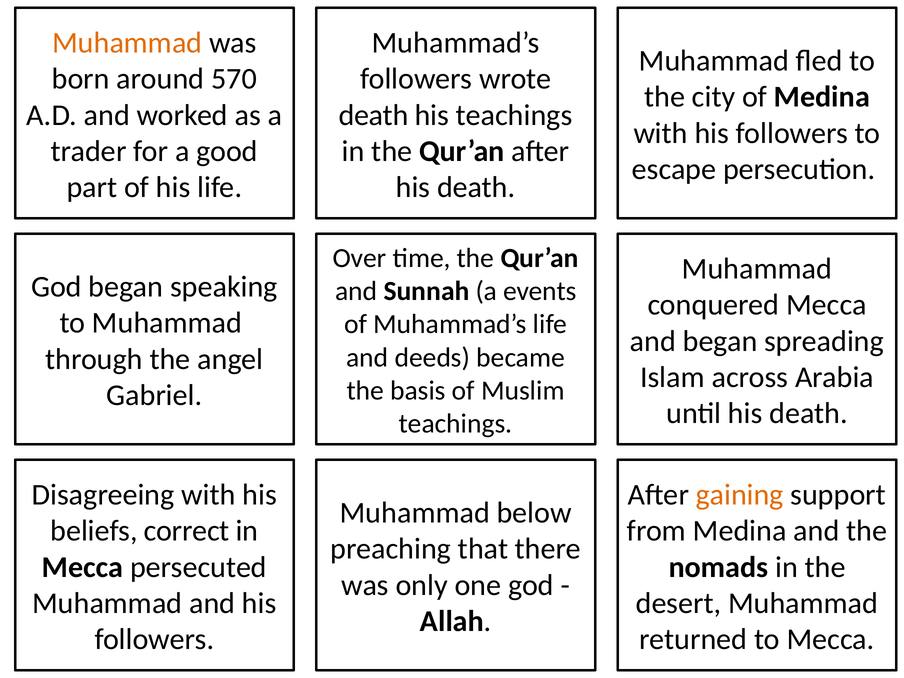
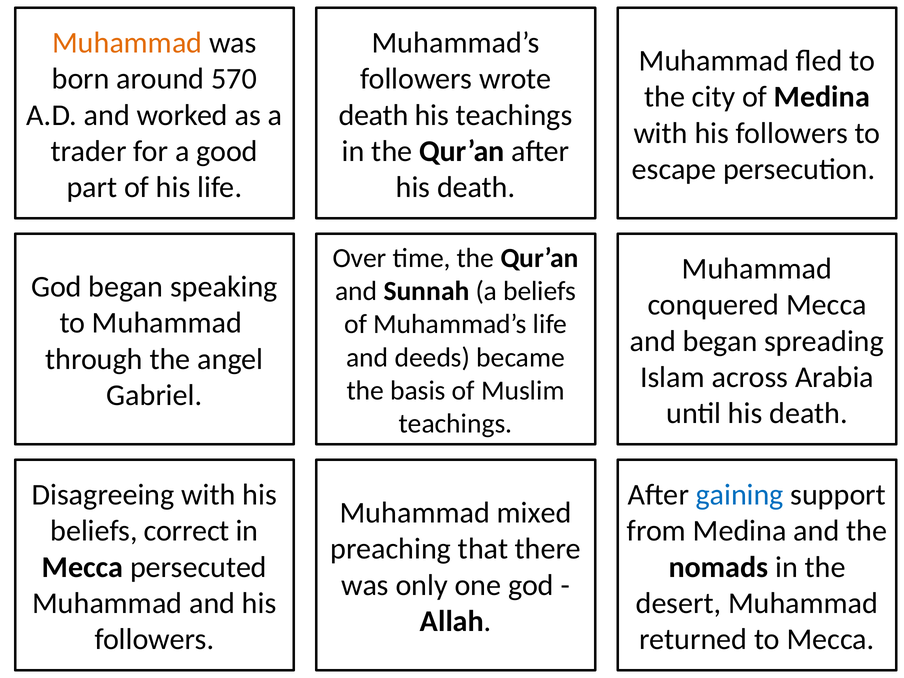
a events: events -> beliefs
gaining colour: orange -> blue
below: below -> mixed
